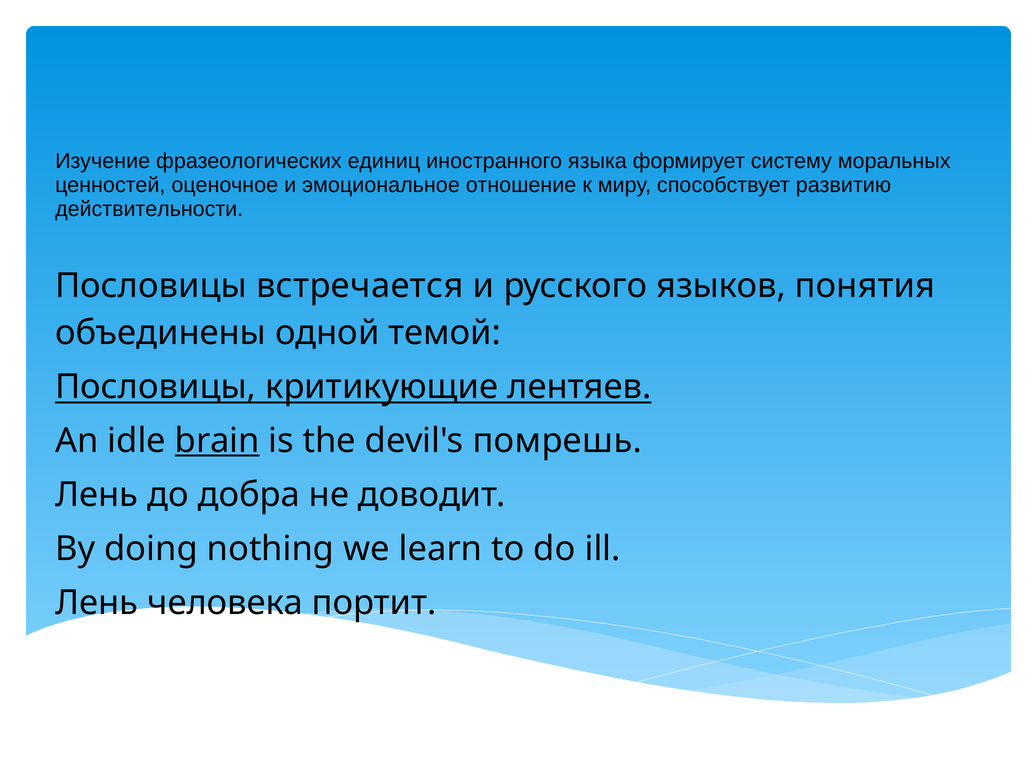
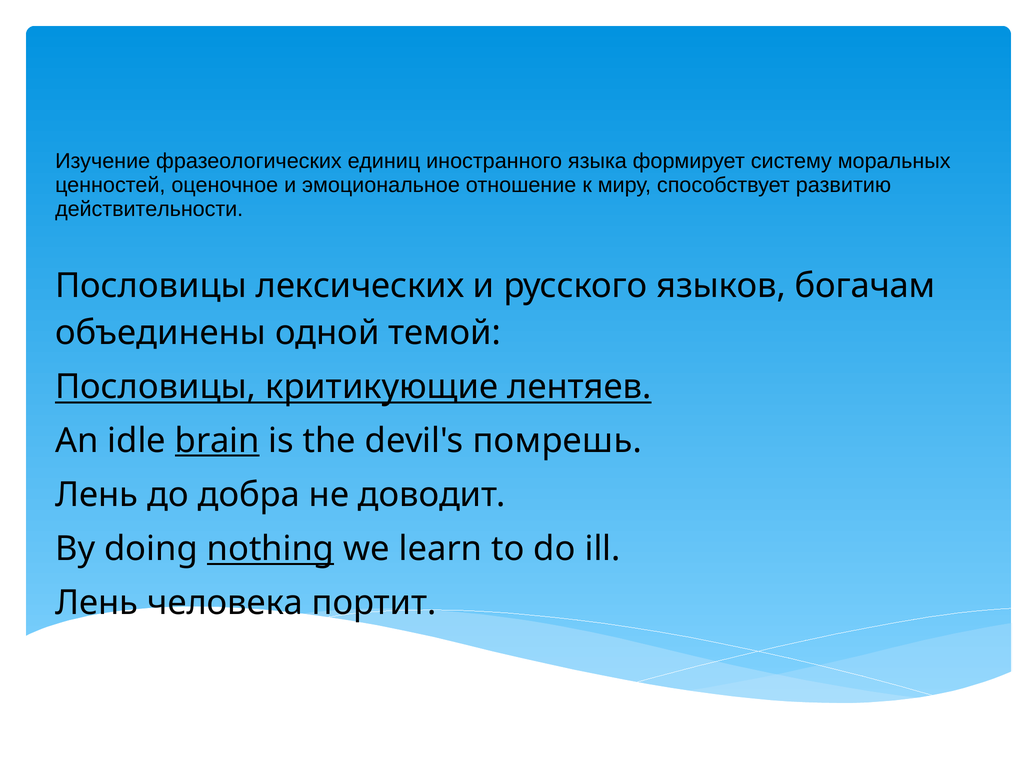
встречается: встречается -> лексических
понятия: понятия -> богачам
nothing underline: none -> present
